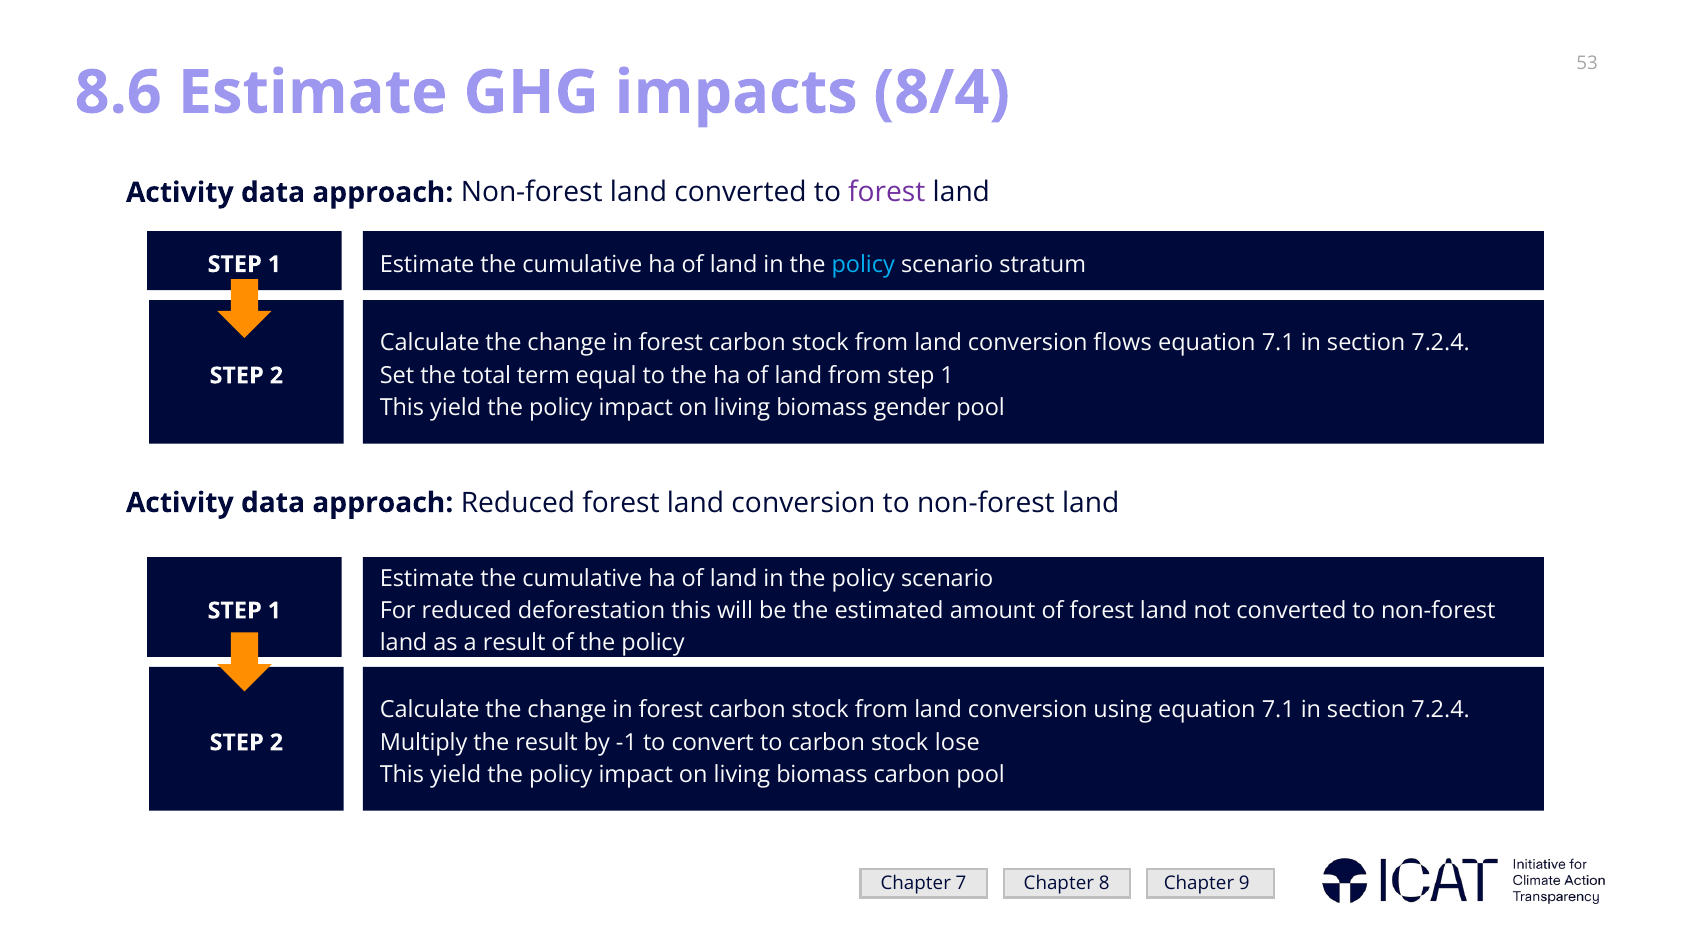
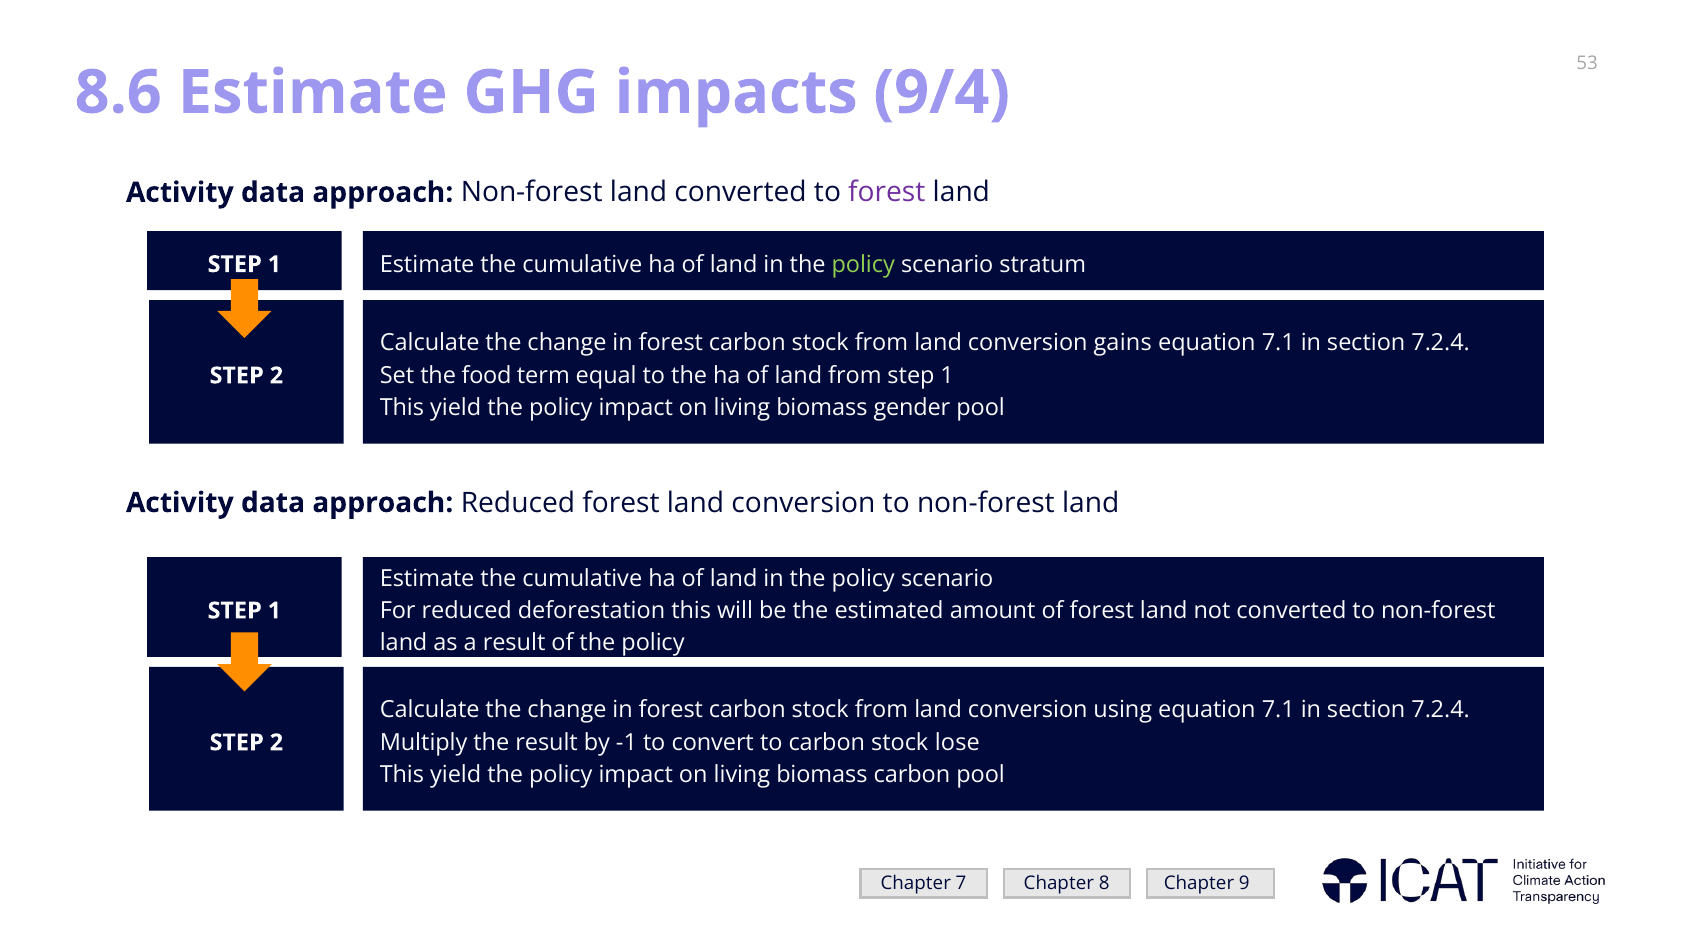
8/4: 8/4 -> 9/4
policy at (863, 264) colour: light blue -> light green
flows: flows -> gains
total: total -> food
